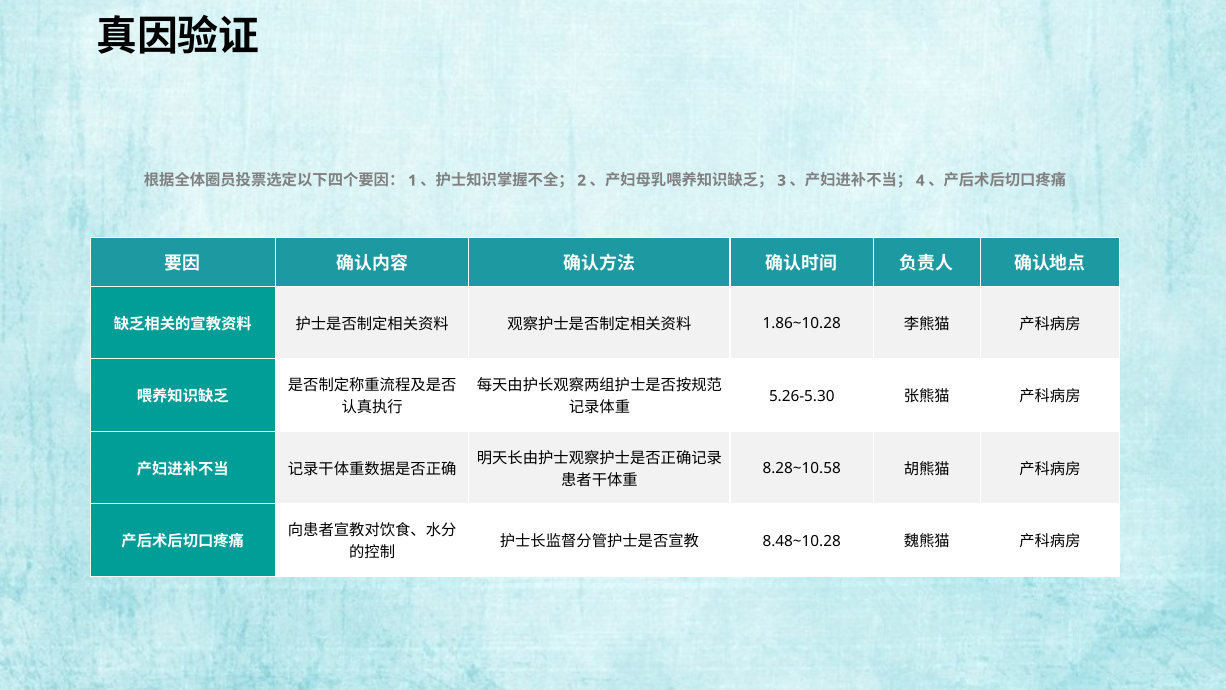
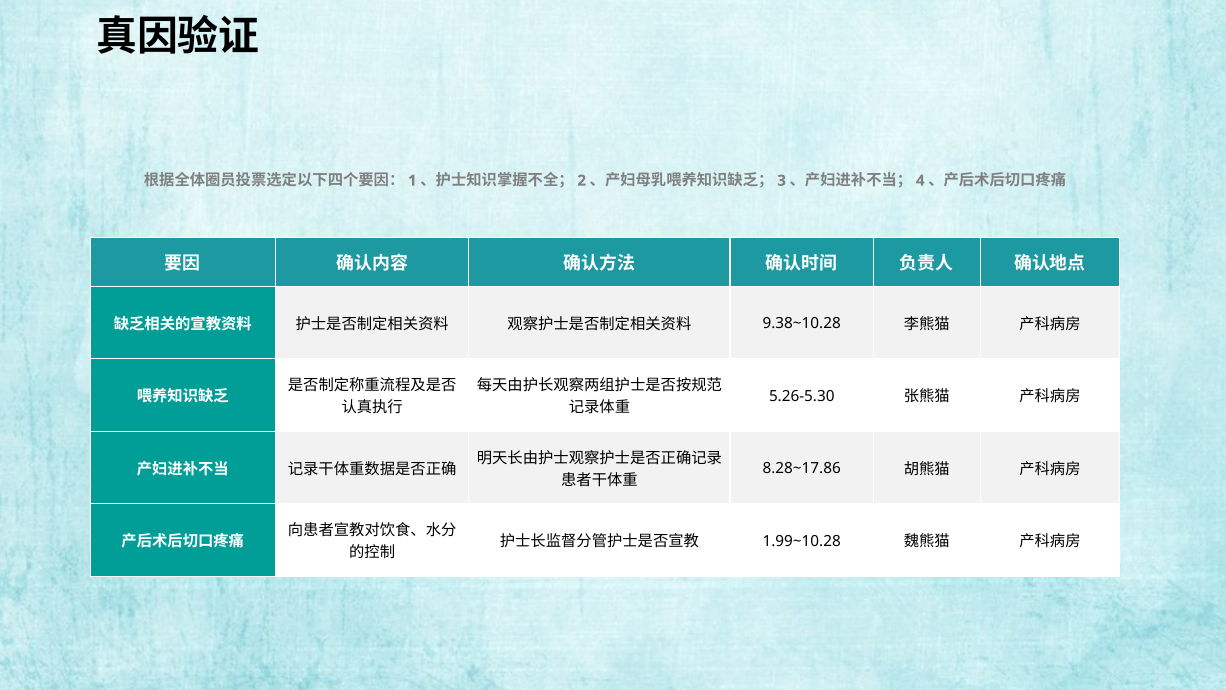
1.86~10.28: 1.86~10.28 -> 9.38~10.28
8.28~10.58: 8.28~10.58 -> 8.28~17.86
8.48~10.28: 8.48~10.28 -> 1.99~10.28
